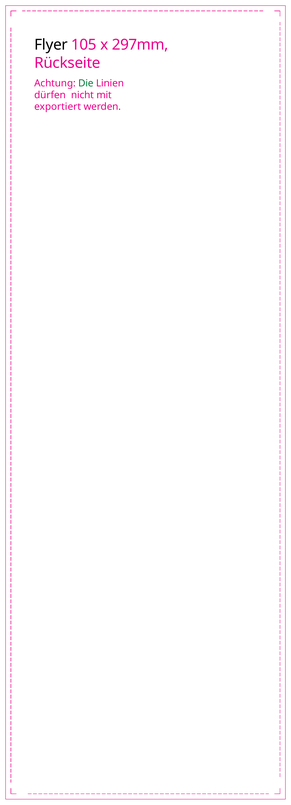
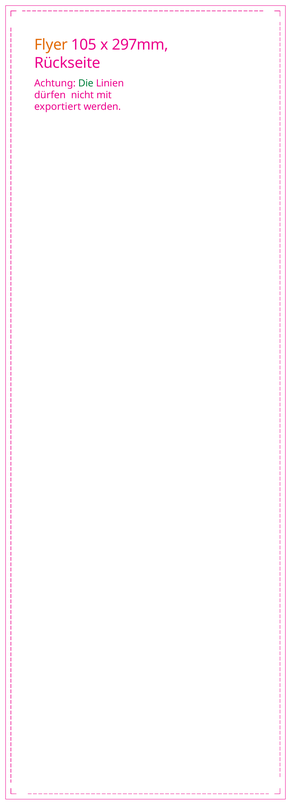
Flyer colour: black -> orange
